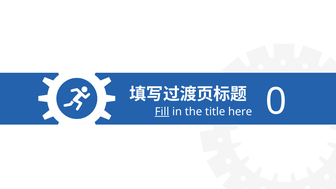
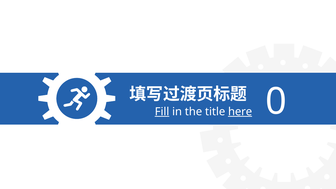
here underline: none -> present
